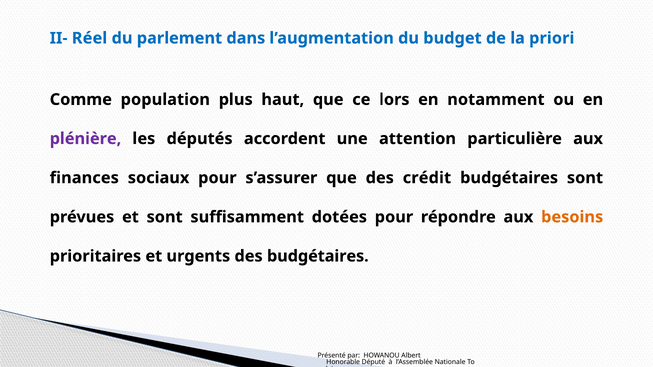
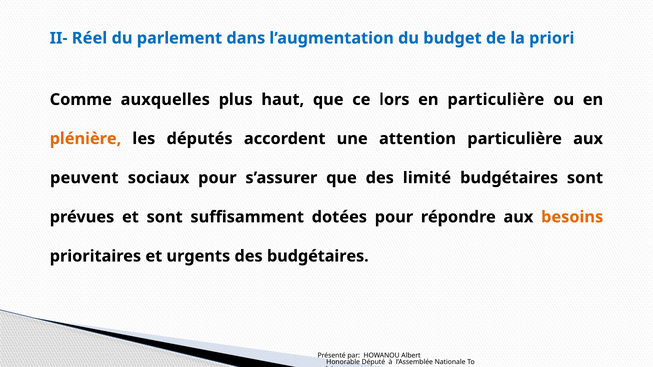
population: population -> auxquelles
en notamment: notamment -> particulière
plénière colour: purple -> orange
finances: finances -> peuvent
crédit: crédit -> limité
